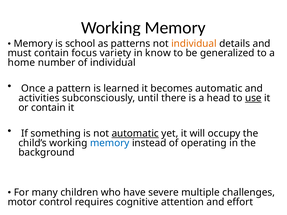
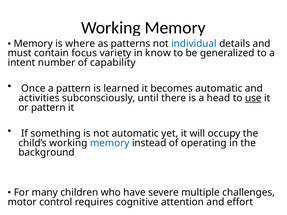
school: school -> where
individual at (194, 44) colour: orange -> blue
home: home -> intent
of individual: individual -> capability
or contain: contain -> pattern
automatic at (135, 134) underline: present -> none
